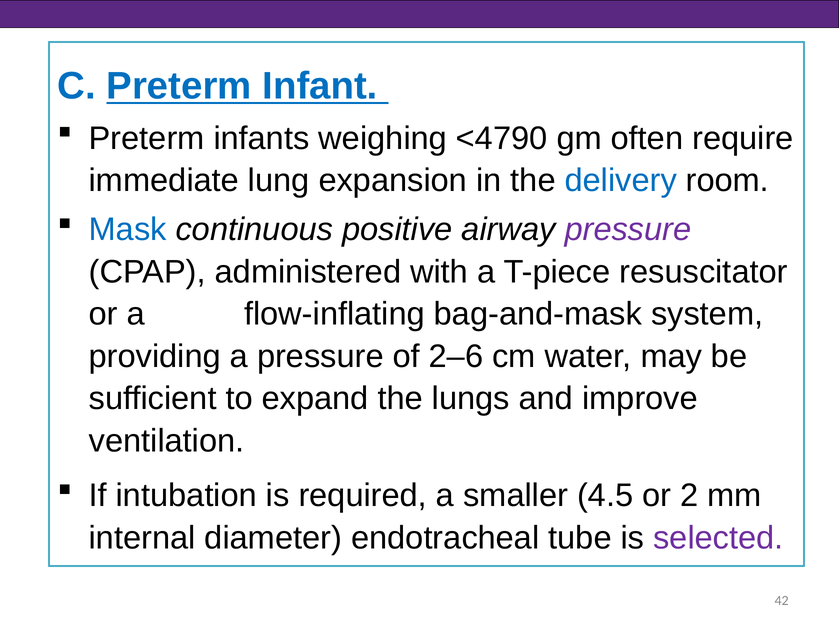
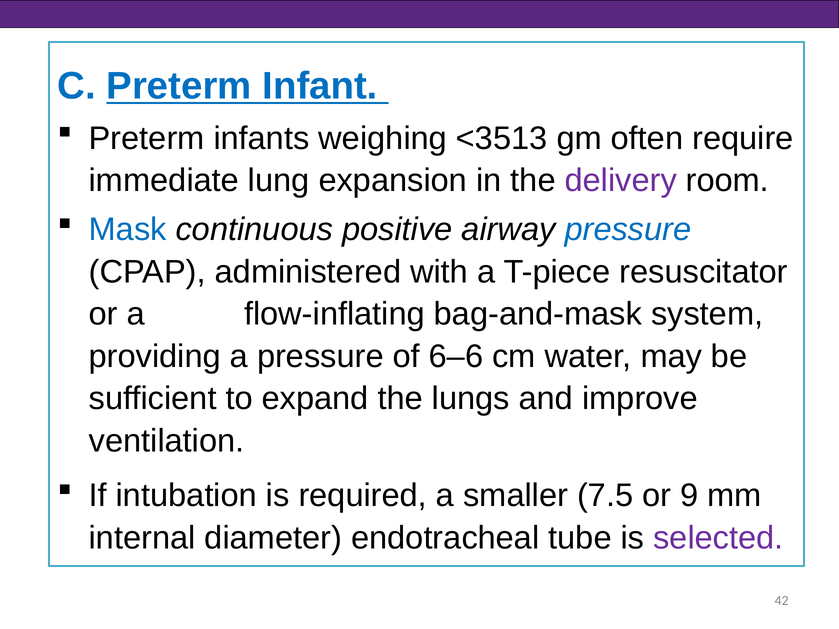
<4790: <4790 -> <3513
delivery colour: blue -> purple
pressure at (628, 230) colour: purple -> blue
2–6: 2–6 -> 6–6
4.5: 4.5 -> 7.5
2: 2 -> 9
